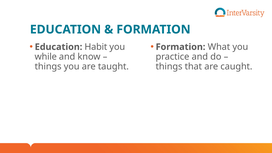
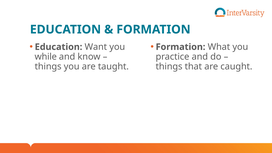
Habit: Habit -> Want
